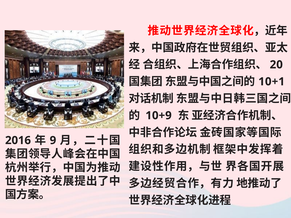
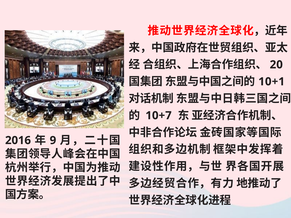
10+9: 10+9 -> 10+7
